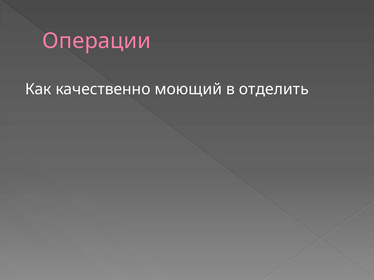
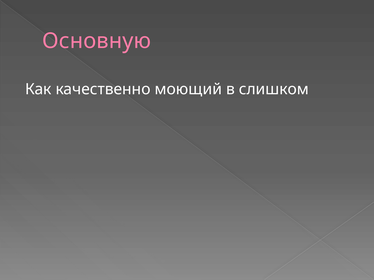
Операции: Операции -> Основную
отделить: отделить -> слишком
